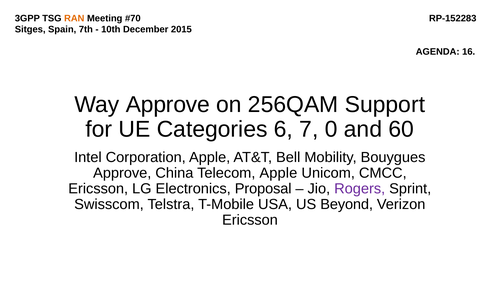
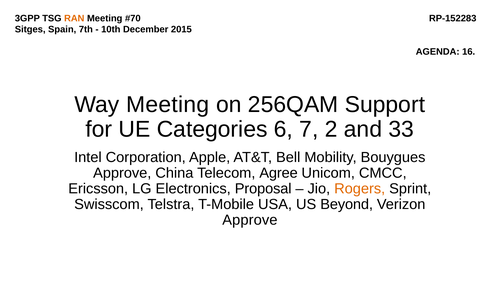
Way Approve: Approve -> Meeting
0: 0 -> 2
60: 60 -> 33
Telecom Apple: Apple -> Agree
Rogers colour: purple -> orange
Ericsson at (250, 220): Ericsson -> Approve
